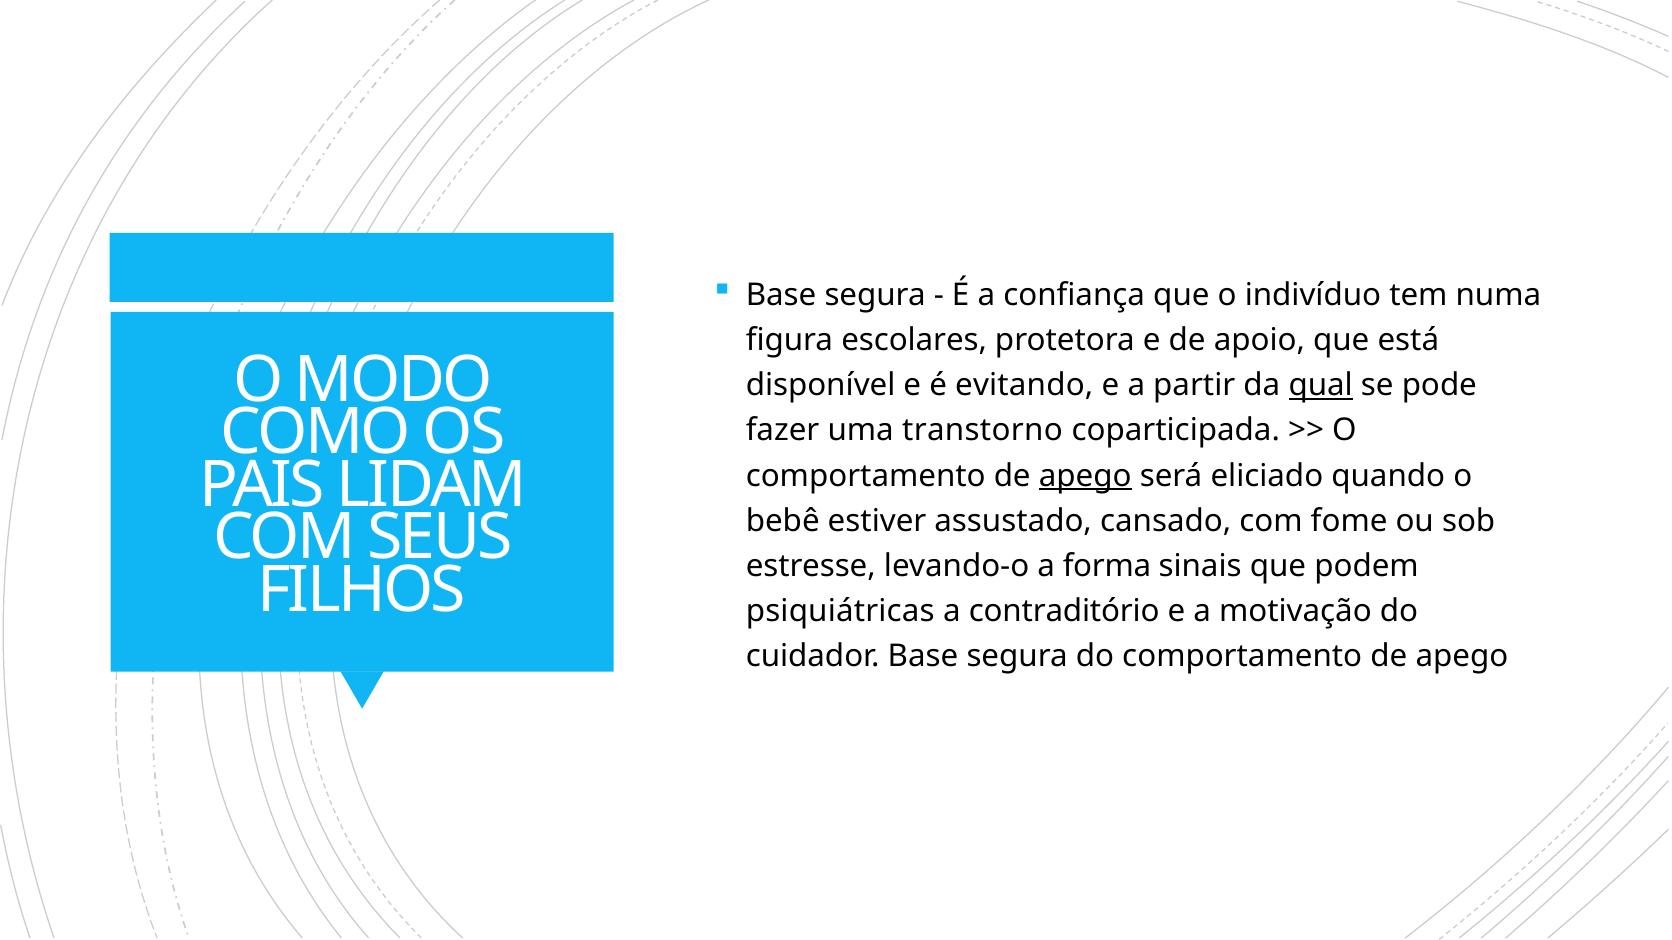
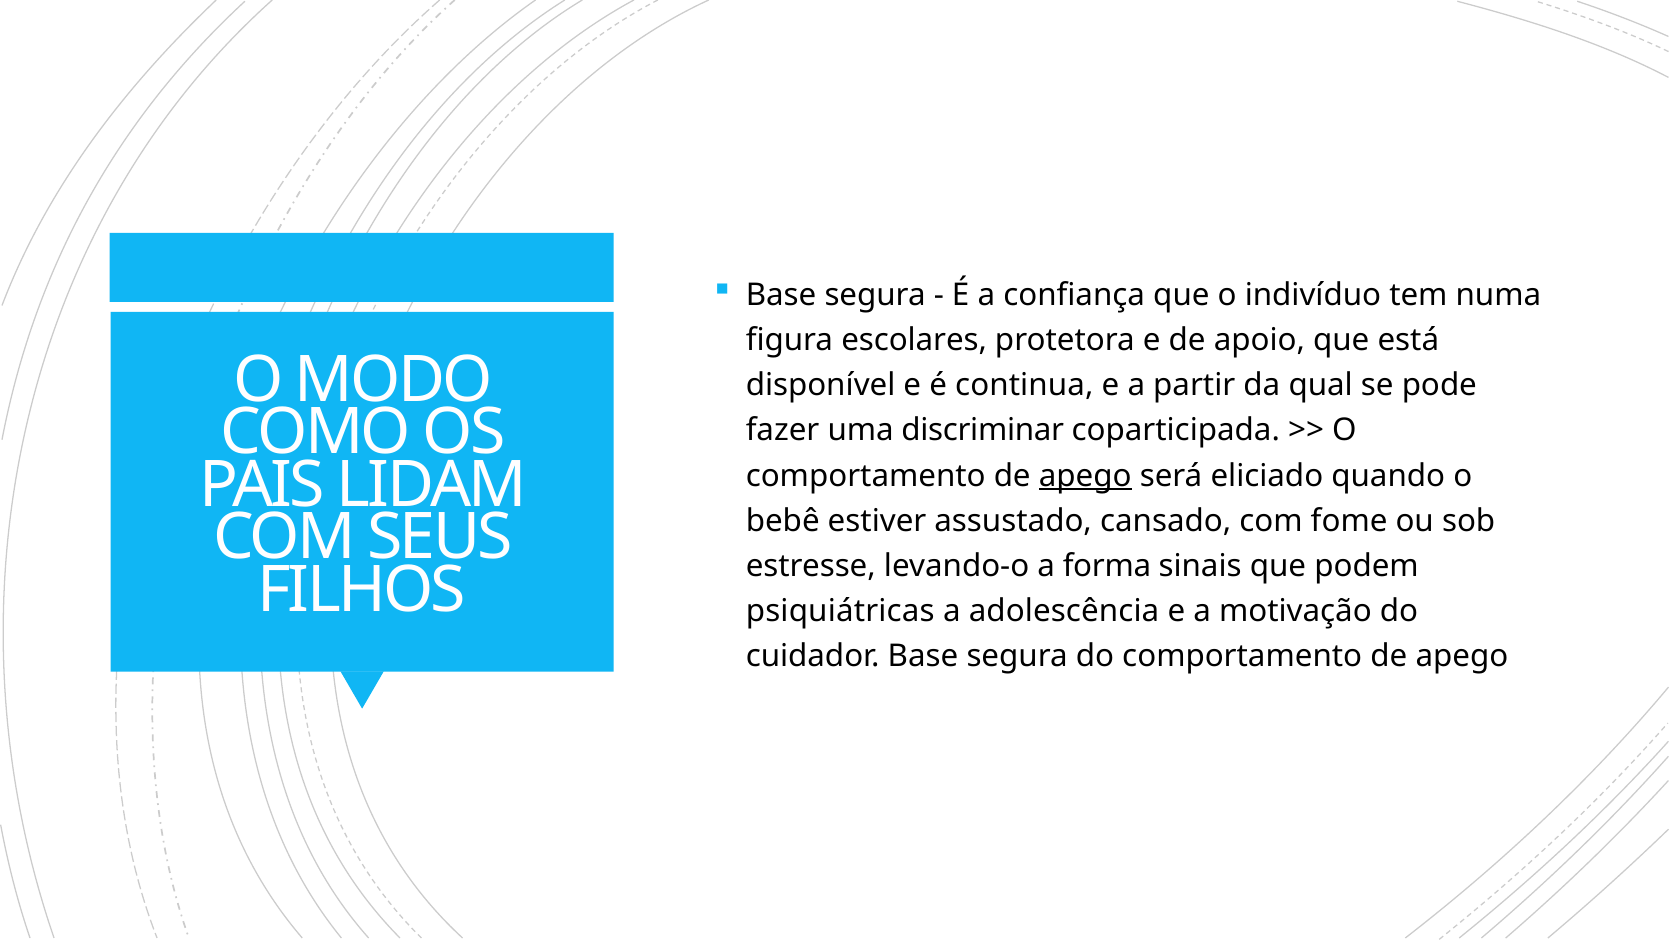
evitando: evitando -> continua
qual underline: present -> none
transtorno: transtorno -> discriminar
contraditório: contraditório -> adolescência
